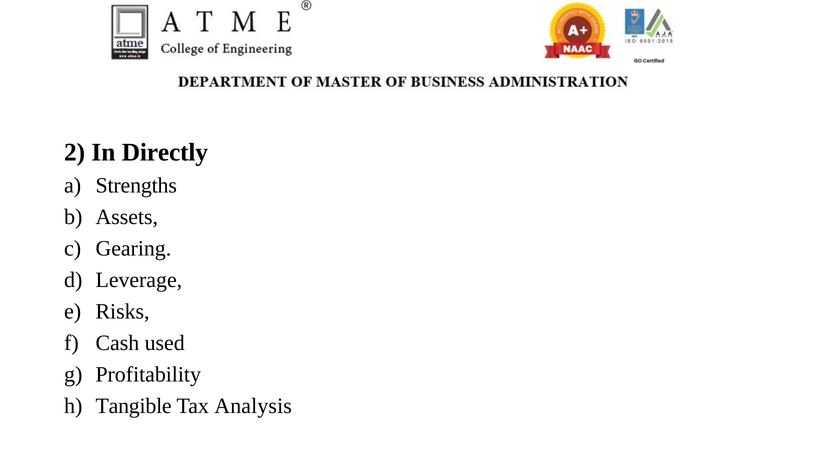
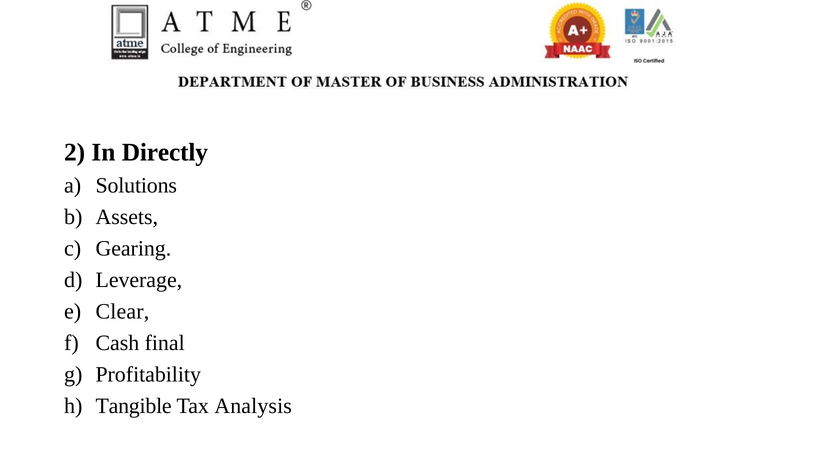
Strengths: Strengths -> Solutions
Risks: Risks -> Clear
used: used -> final
